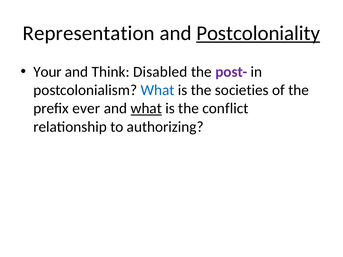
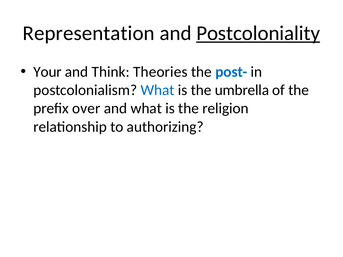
Disabled: Disabled -> Theories
post- colour: purple -> blue
societies: societies -> umbrella
ever: ever -> over
what at (146, 109) underline: present -> none
conflict: conflict -> religion
